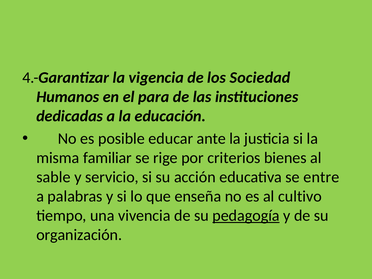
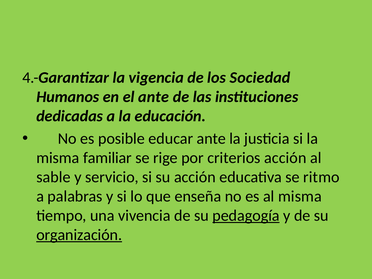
el para: para -> ante
criterios bienes: bienes -> acción
entre: entre -> ritmo
al cultivo: cultivo -> misma
organización underline: none -> present
